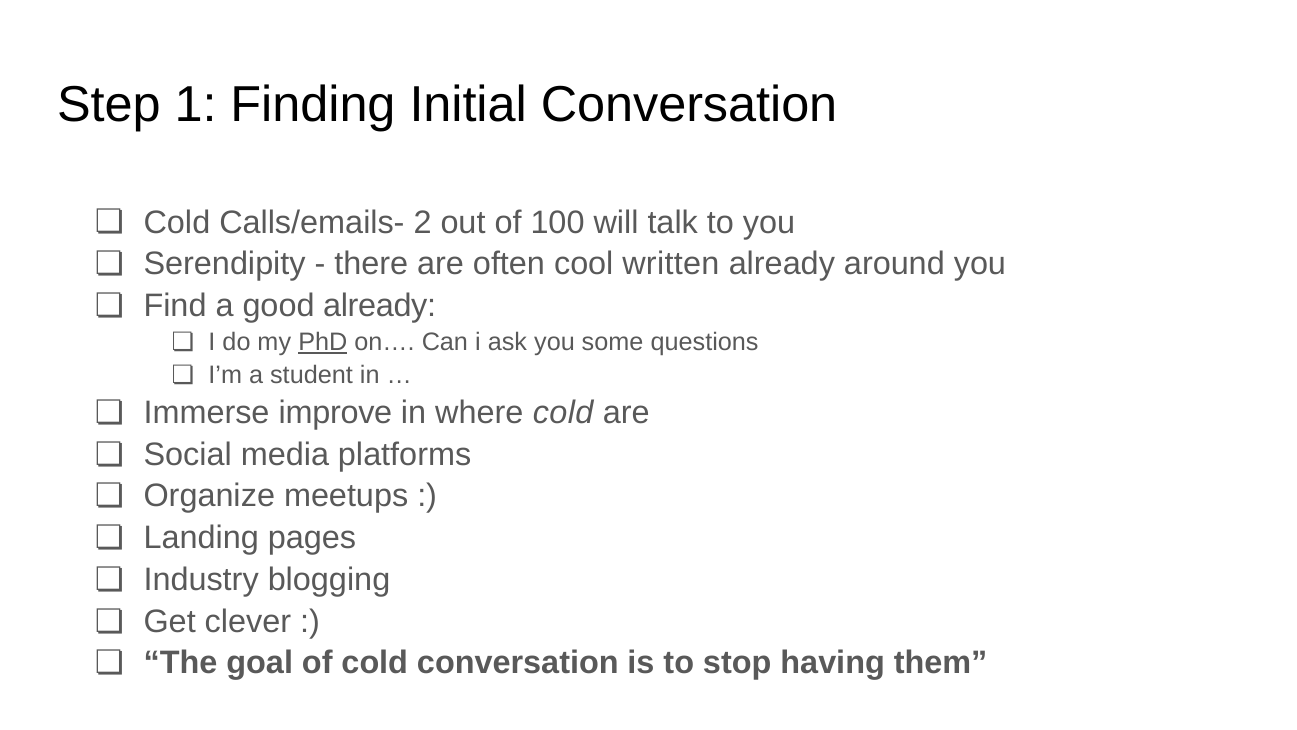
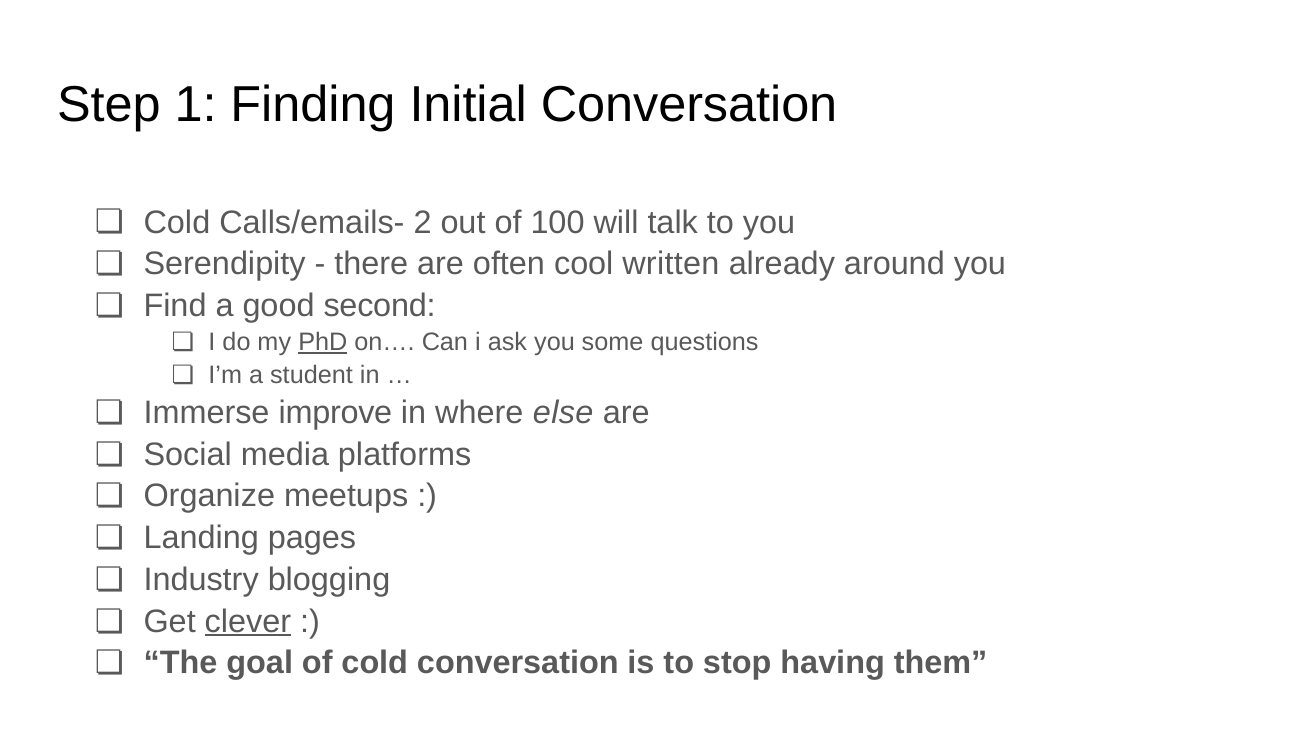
good already: already -> second
where cold: cold -> else
clever underline: none -> present
